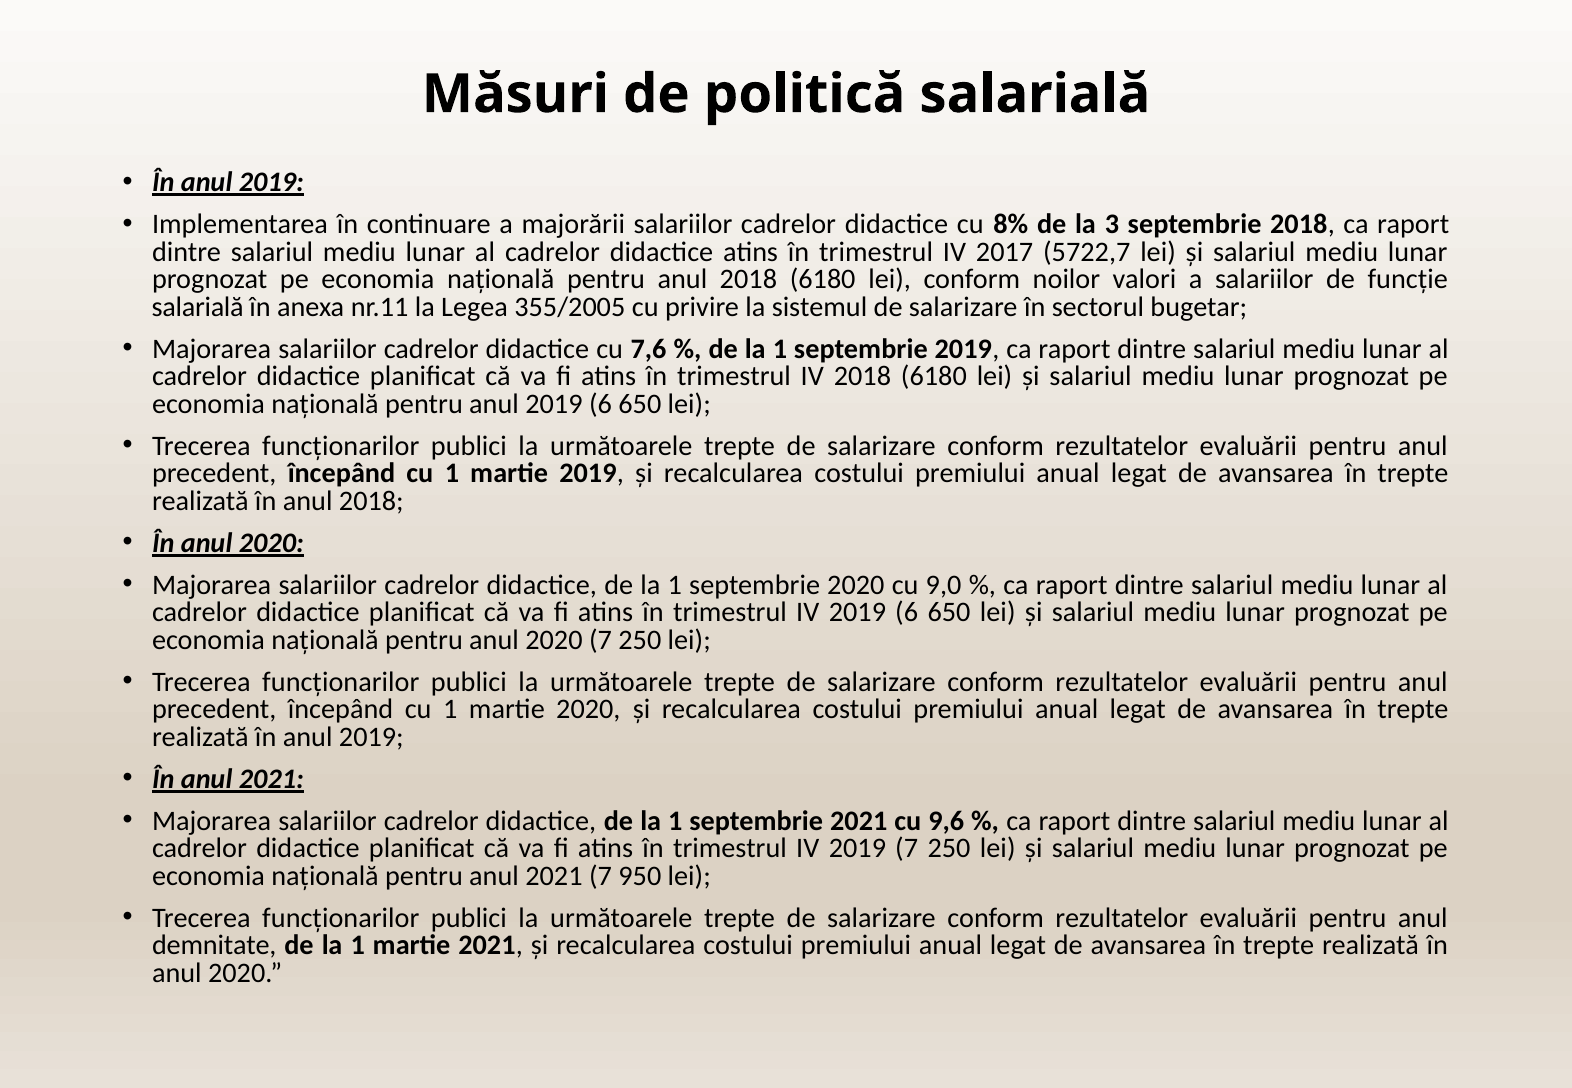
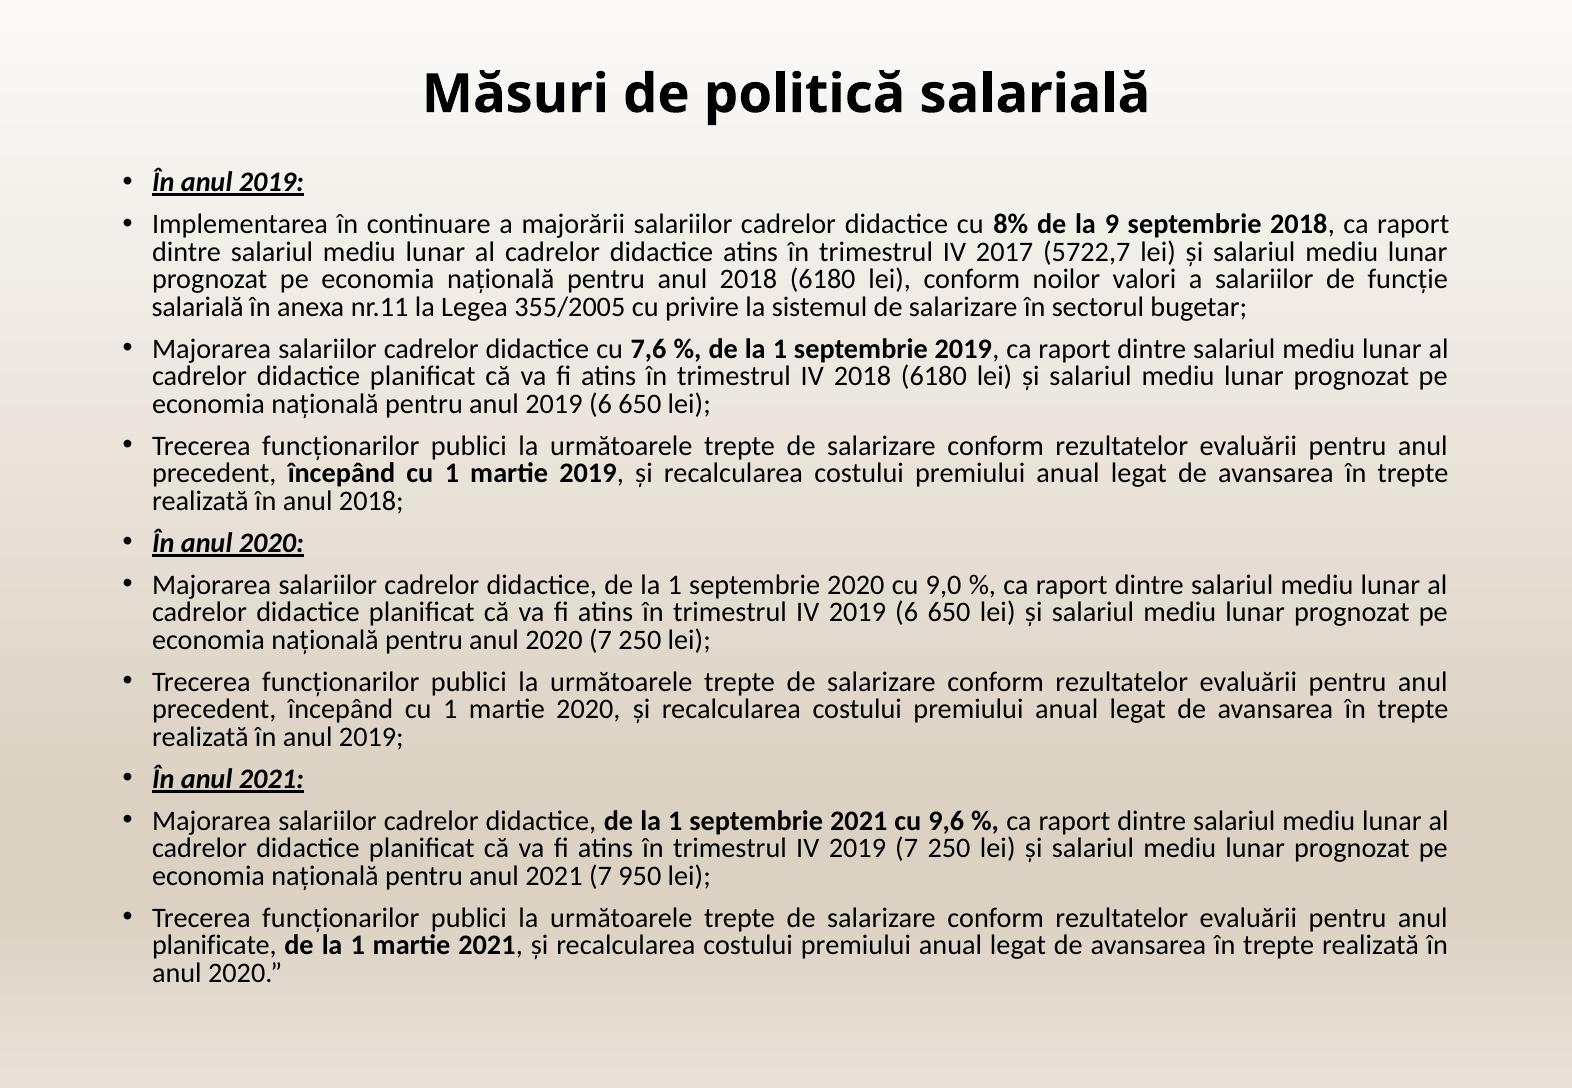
3: 3 -> 9
demnitate: demnitate -> planificate
